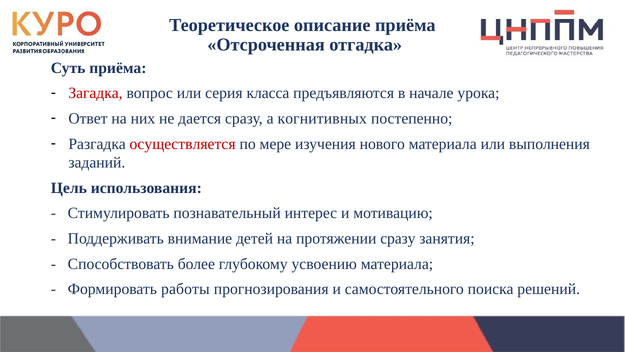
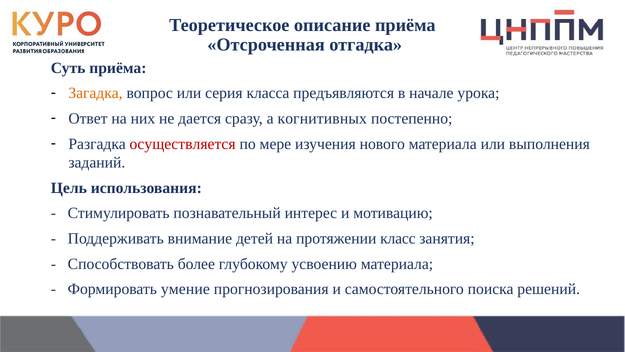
Загадка colour: red -> orange
протяжении сразу: сразу -> класс
работы: работы -> умение
